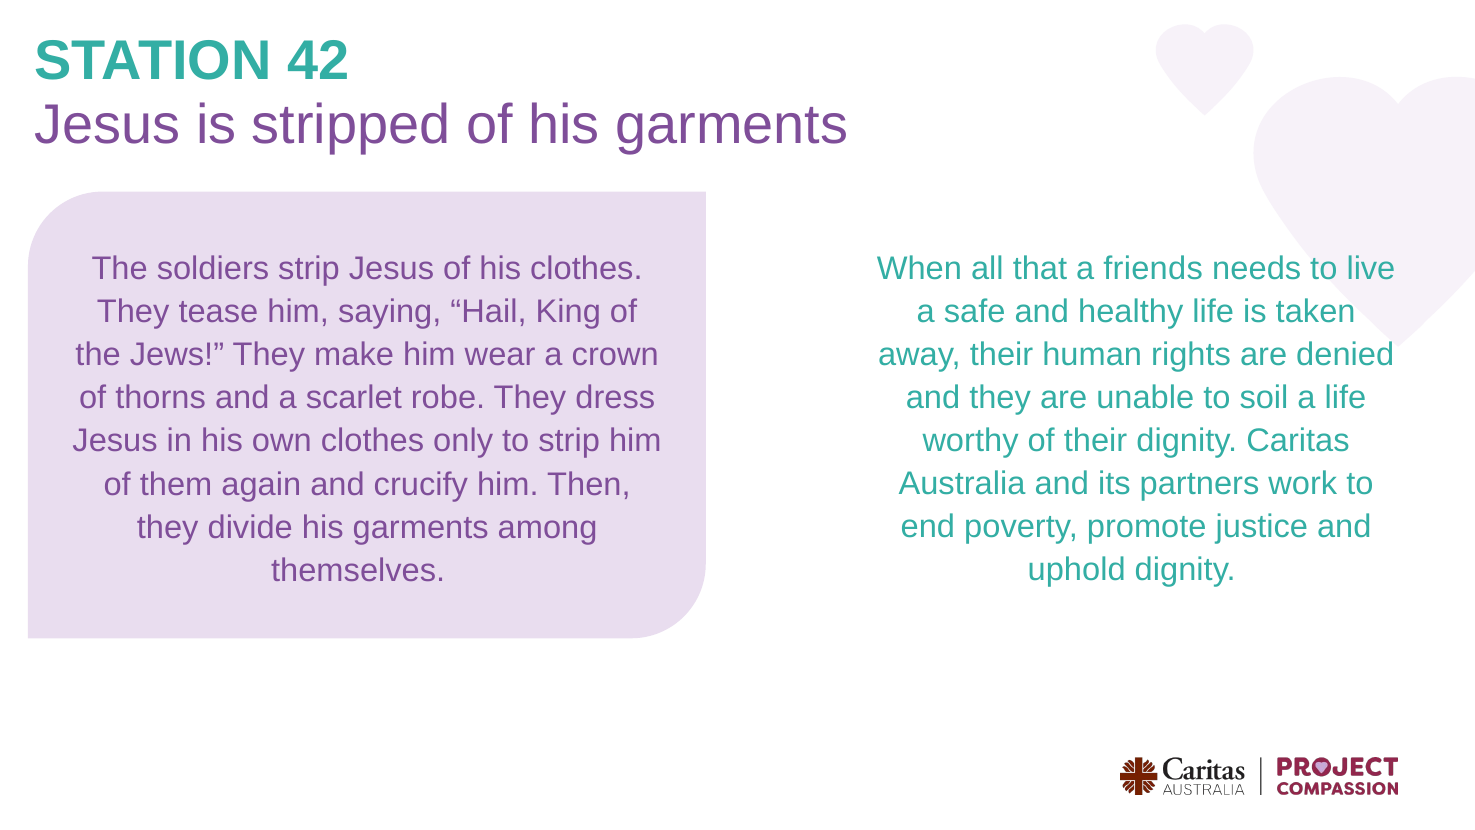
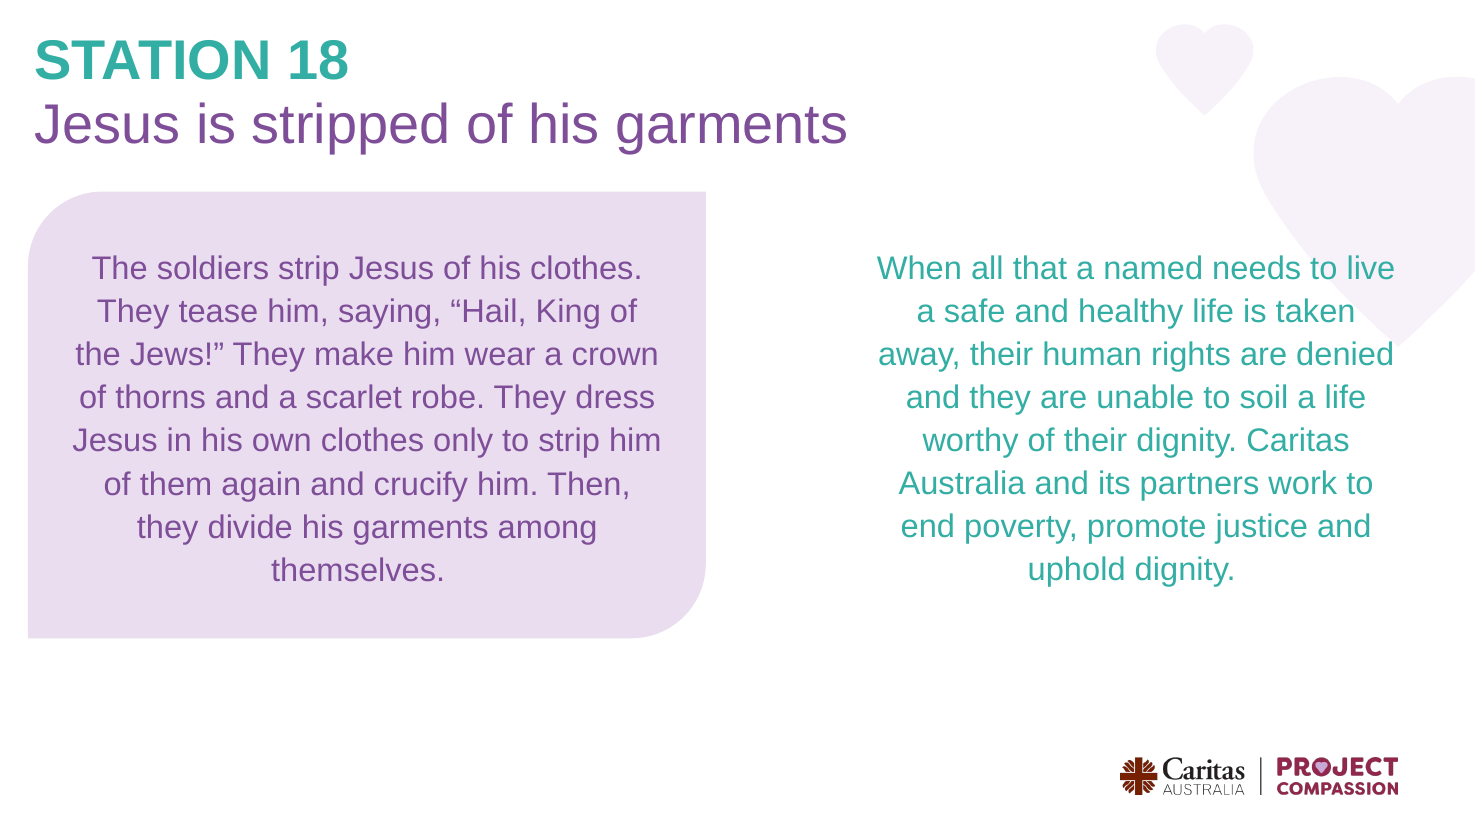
42: 42 -> 18
friends: friends -> named
